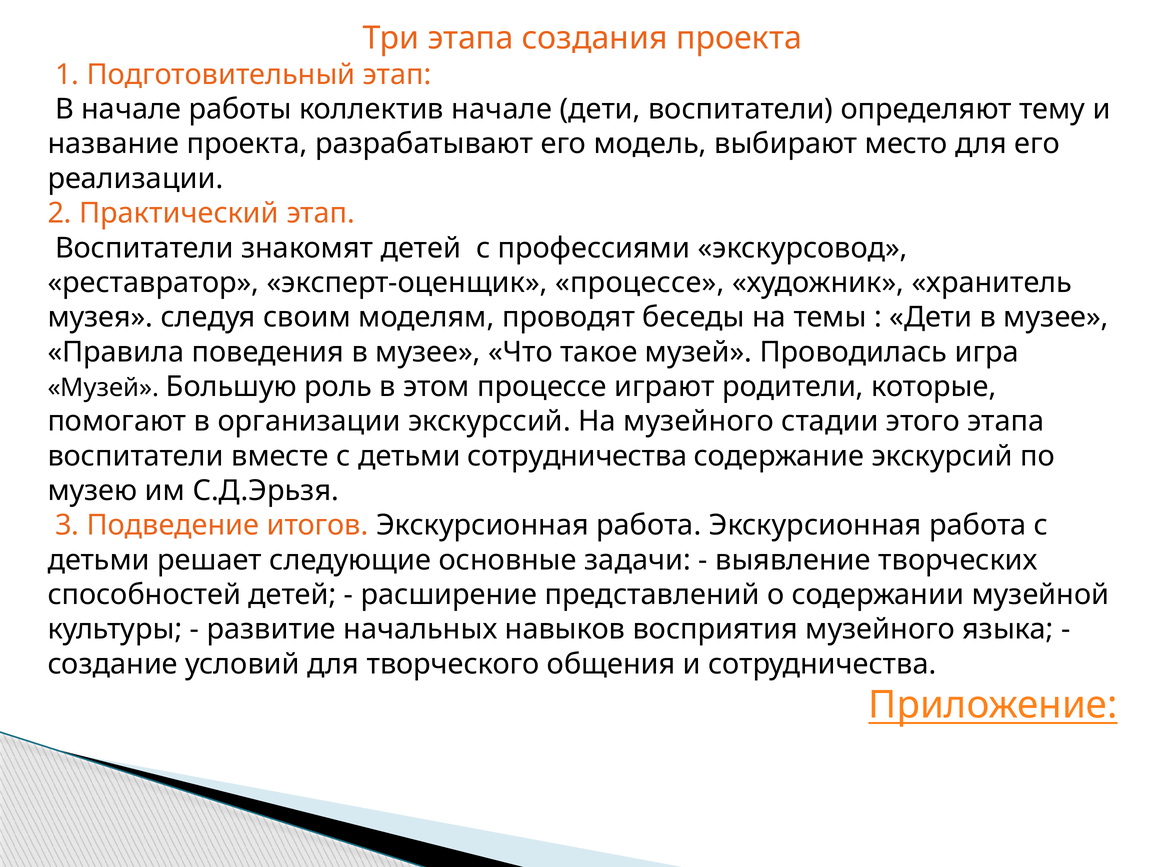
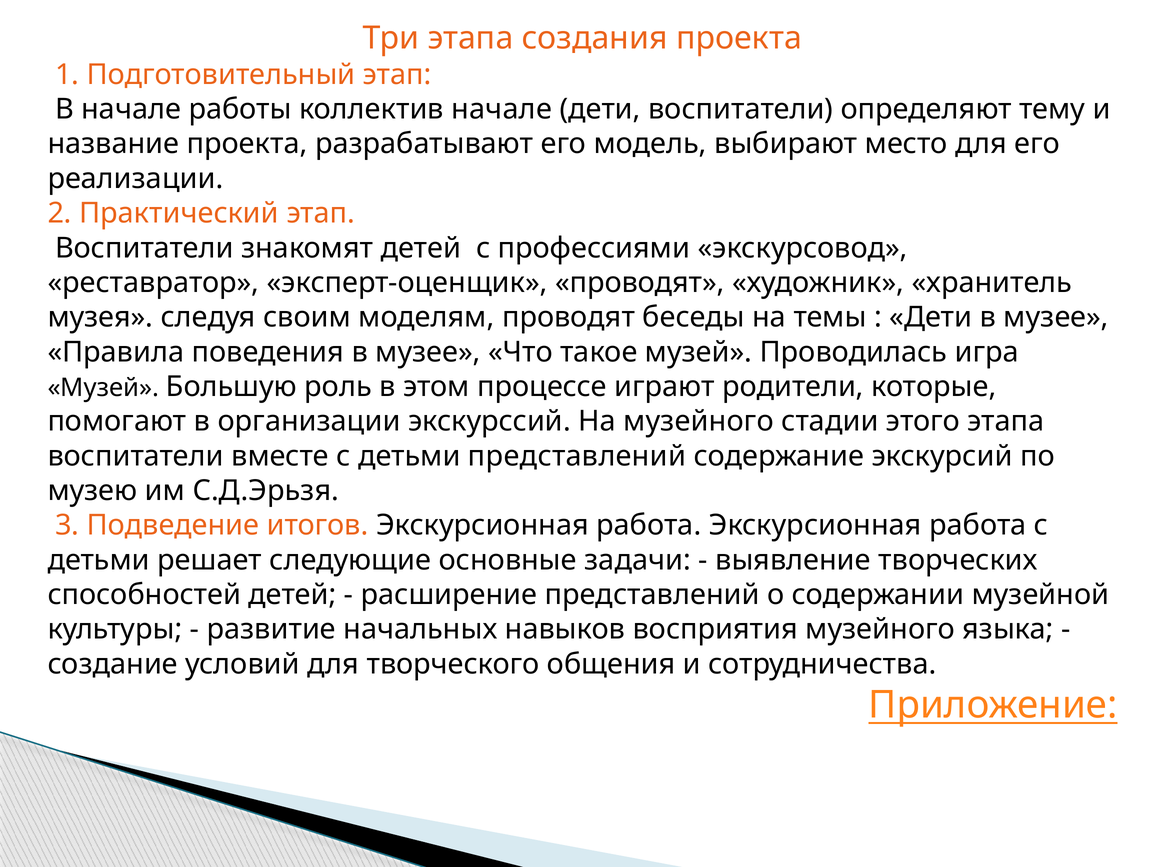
эксперт-оценщик процессе: процессе -> проводят
детьми сотрудничества: сотрудничества -> представлений
